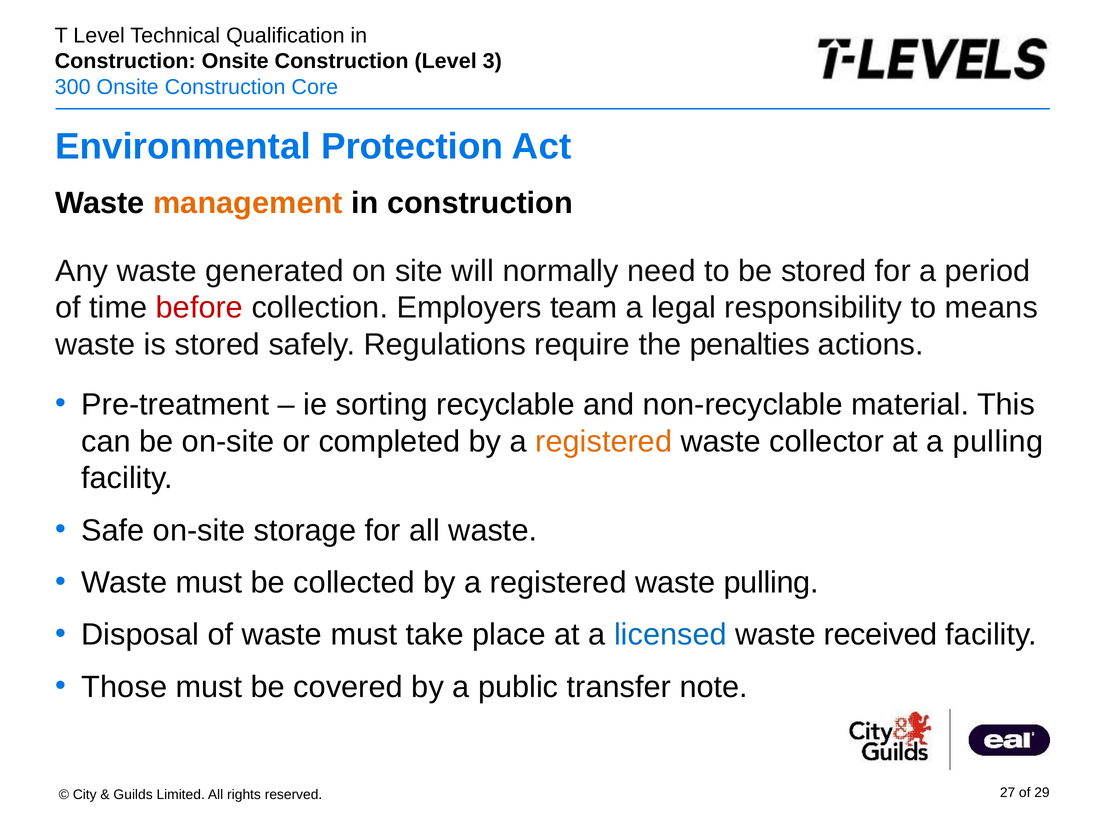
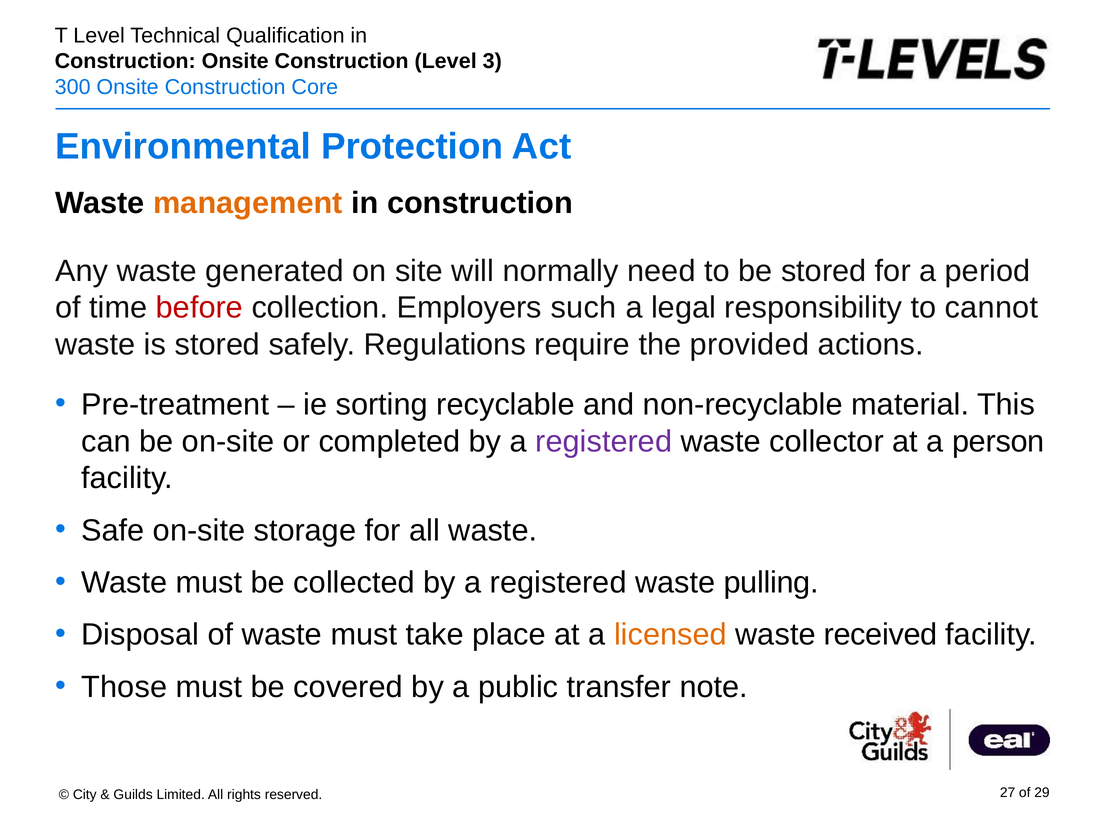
team: team -> such
means: means -> cannot
penalties: penalties -> provided
registered at (604, 441) colour: orange -> purple
a pulling: pulling -> person
licensed colour: blue -> orange
